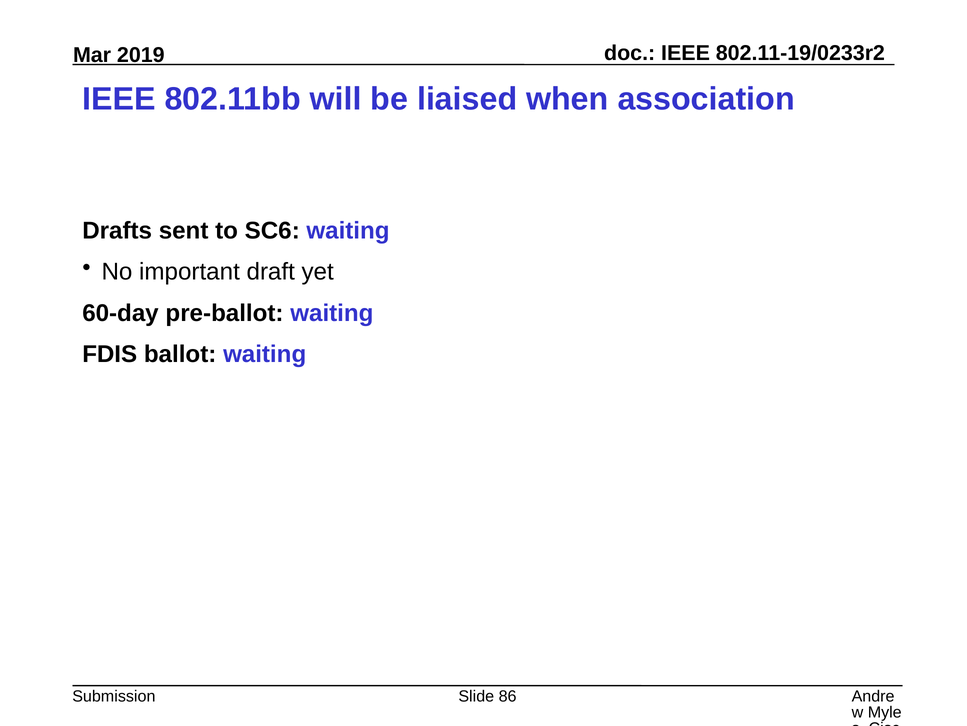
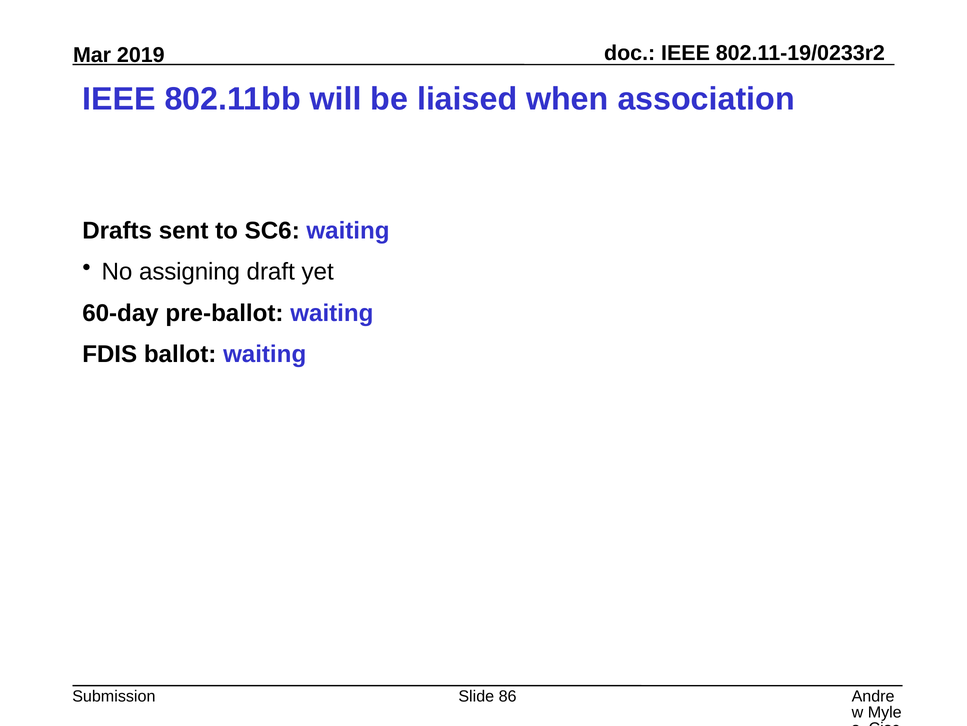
important: important -> assigning
